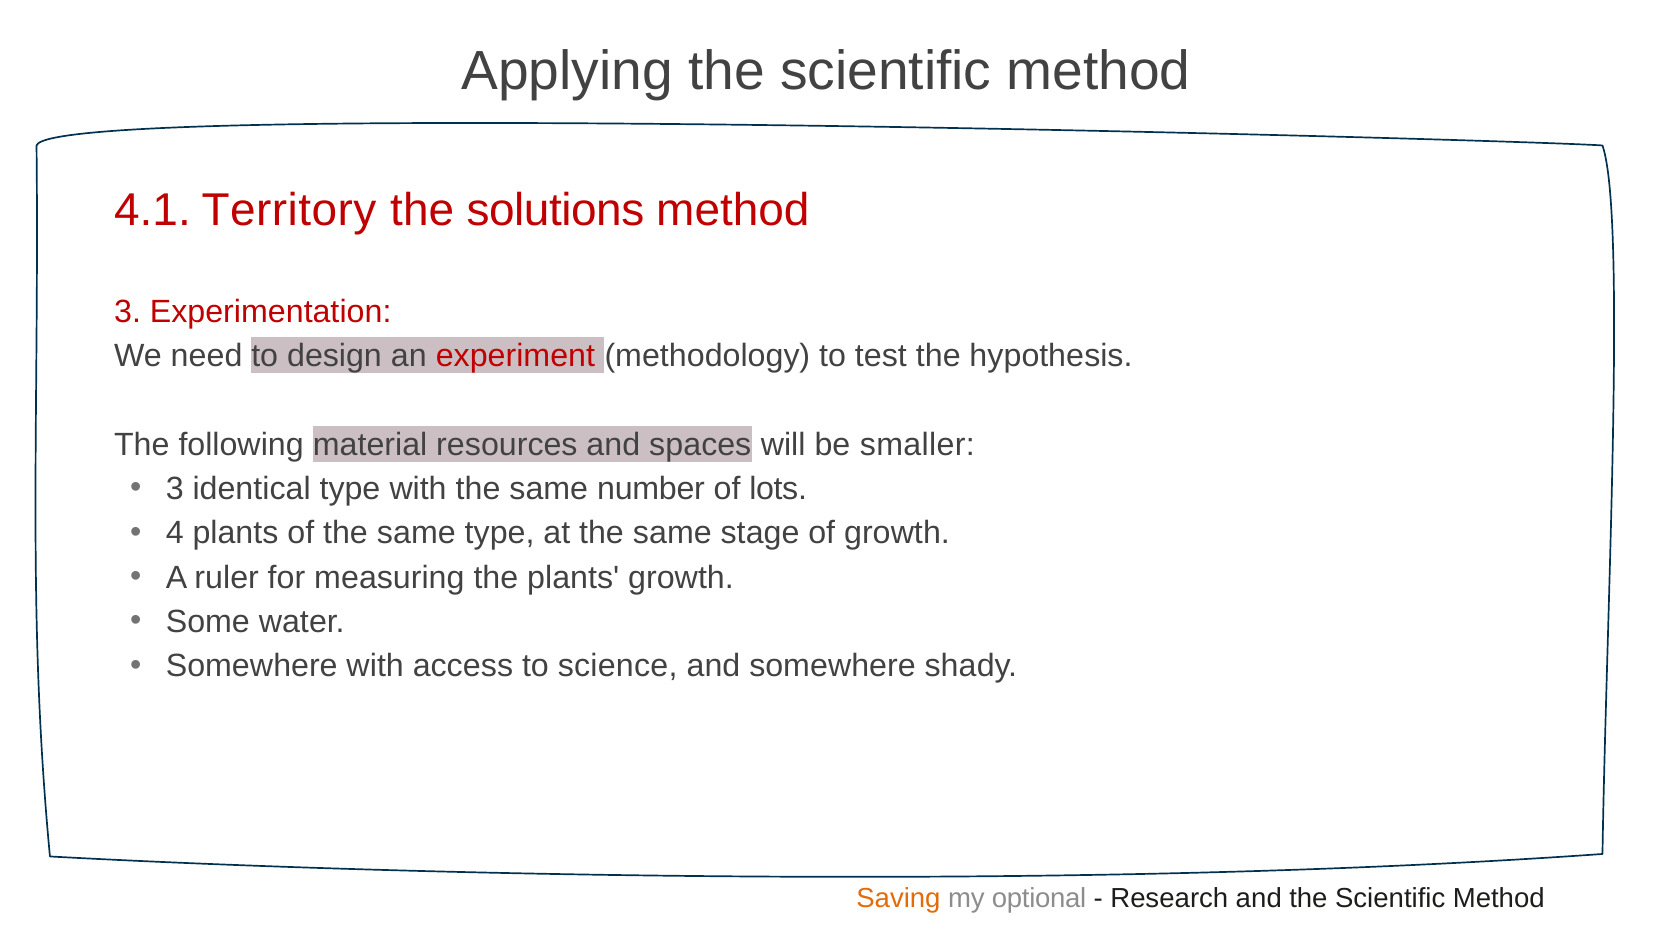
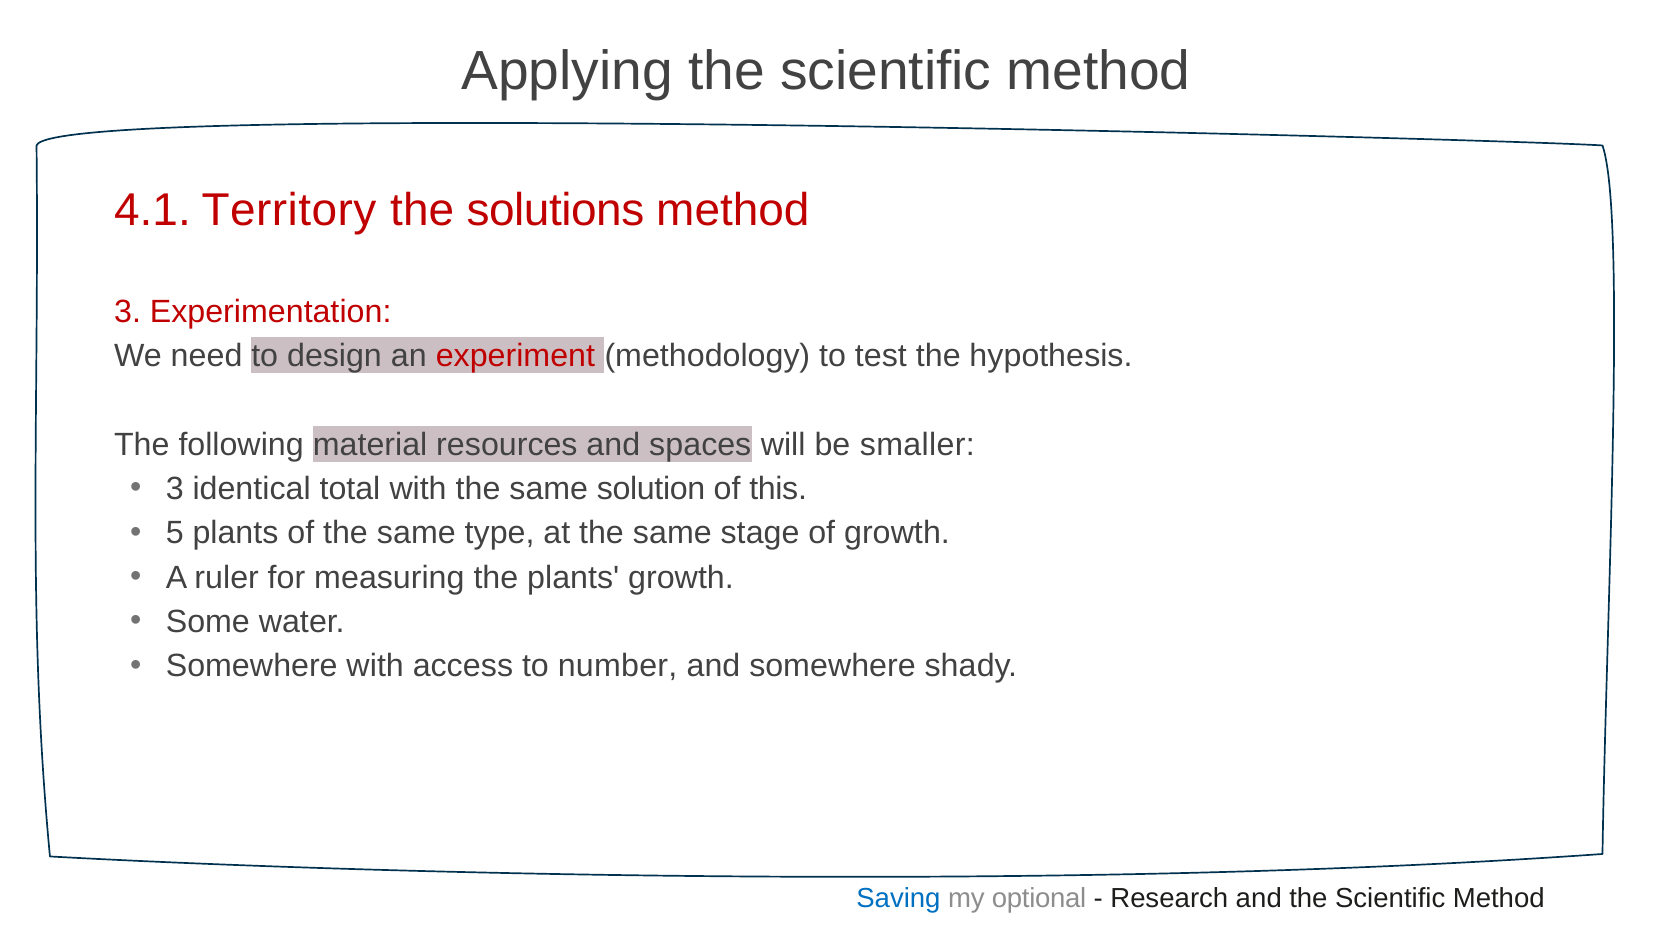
identical type: type -> total
number: number -> solution
lots: lots -> this
4: 4 -> 5
science: science -> number
Saving colour: orange -> blue
